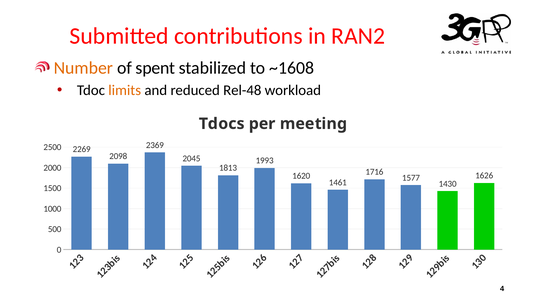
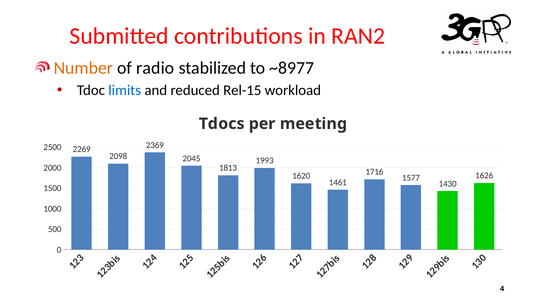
spent: spent -> radio
~1608: ~1608 -> ~8977
limits colour: orange -> blue
Rel-48: Rel-48 -> Rel-15
